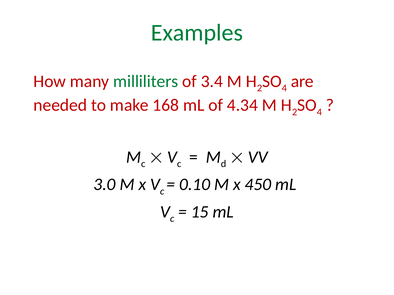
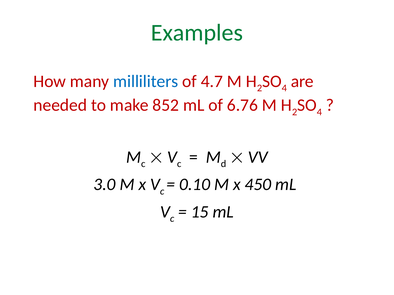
milliliters colour: green -> blue
3.4: 3.4 -> 4.7
168: 168 -> 852
4.34: 4.34 -> 6.76
